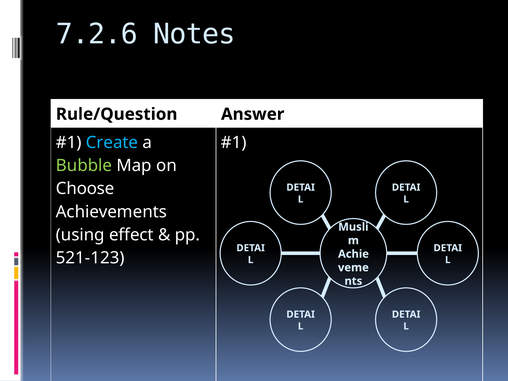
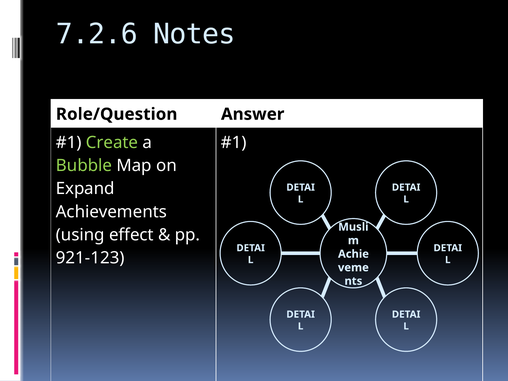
Rule/Question: Rule/Question -> Role/Question
Create colour: light blue -> light green
Choose: Choose -> Expand
521-123: 521-123 -> 921-123
